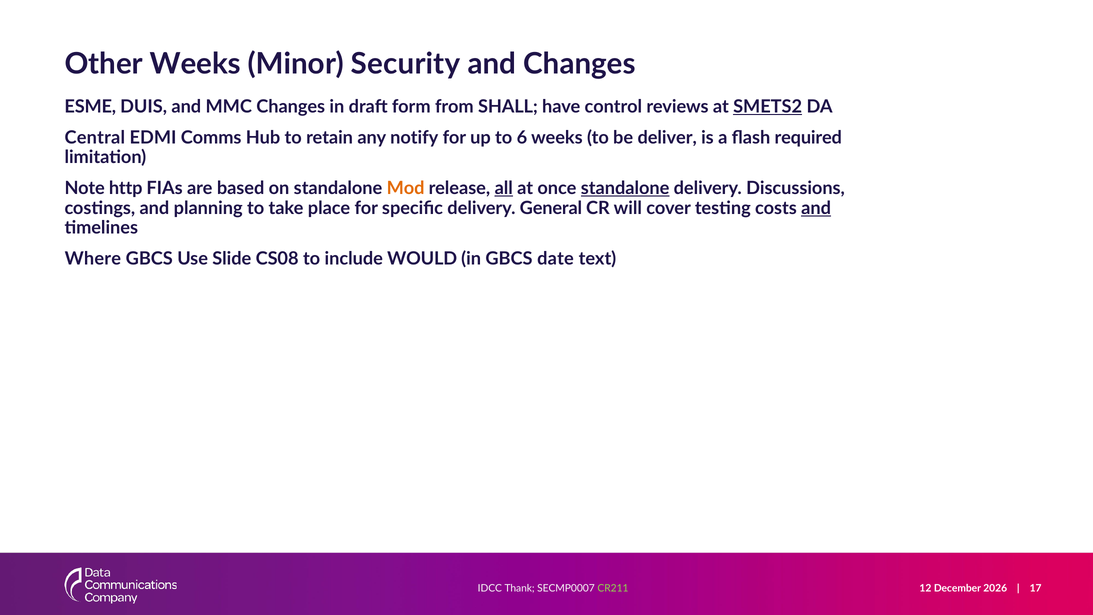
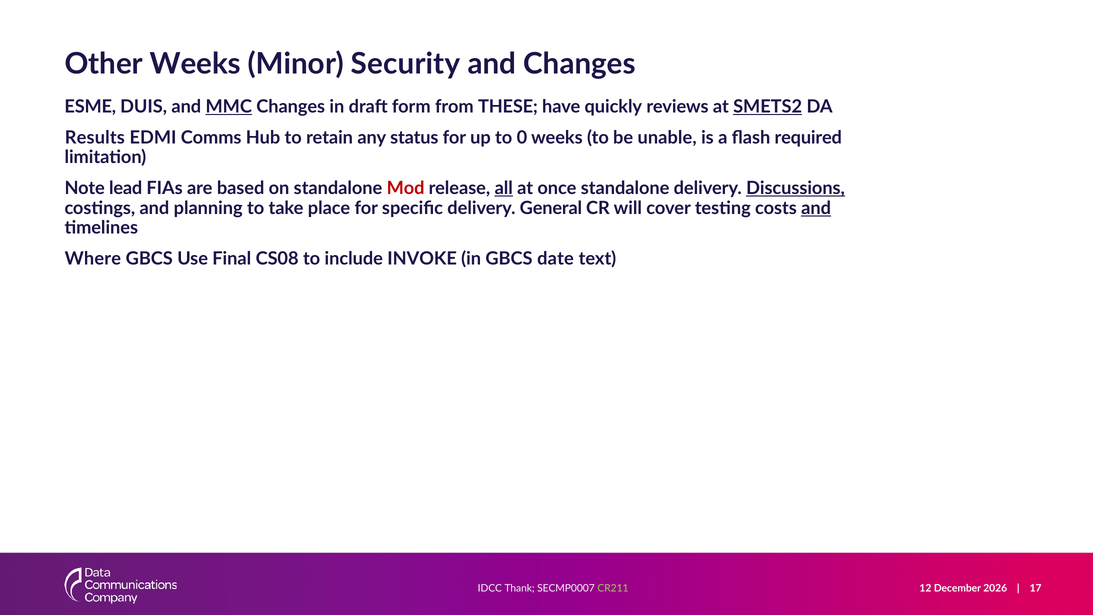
MMC underline: none -> present
SHALL: SHALL -> THESE
control: control -> quickly
Central: Central -> Results
notify: notify -> status
6: 6 -> 0
deliver: deliver -> unable
http: http -> lead
Mod colour: orange -> red
standalone at (625, 188) underline: present -> none
Discussions underline: none -> present
Slide: Slide -> Final
WOULD: WOULD -> INVOKE
